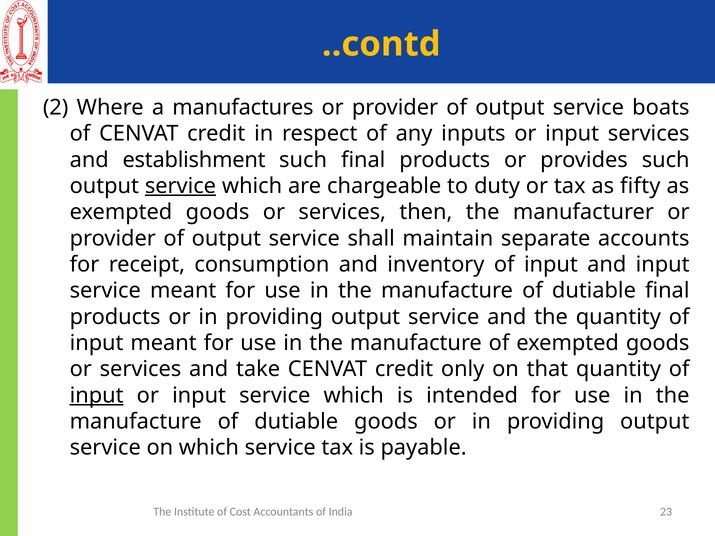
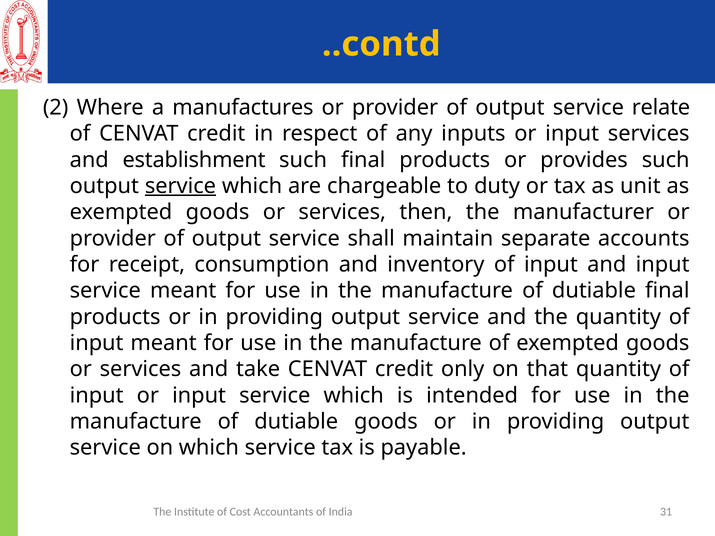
boats: boats -> relate
fifty: fifty -> unit
input at (97, 396) underline: present -> none
23: 23 -> 31
